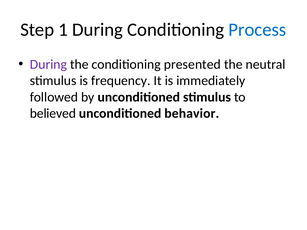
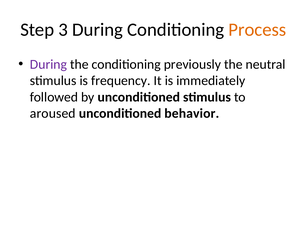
1: 1 -> 3
Process colour: blue -> orange
presented: presented -> previously
believed: believed -> aroused
